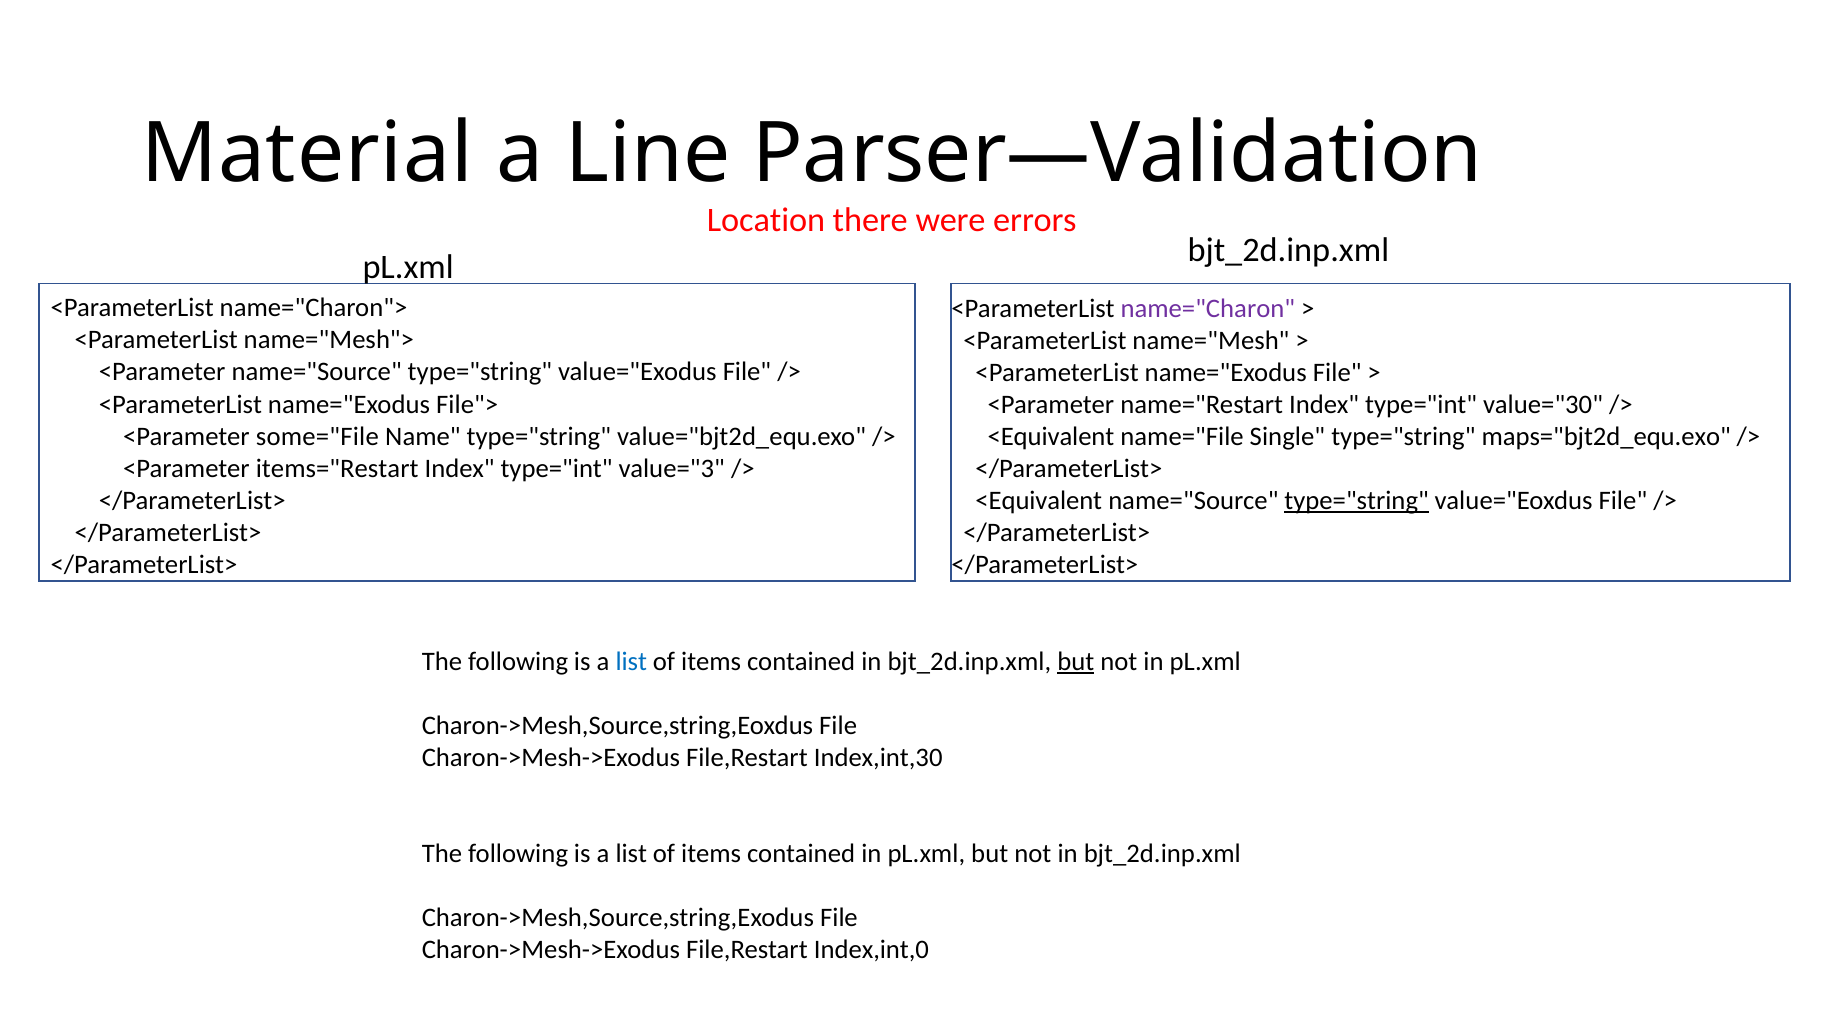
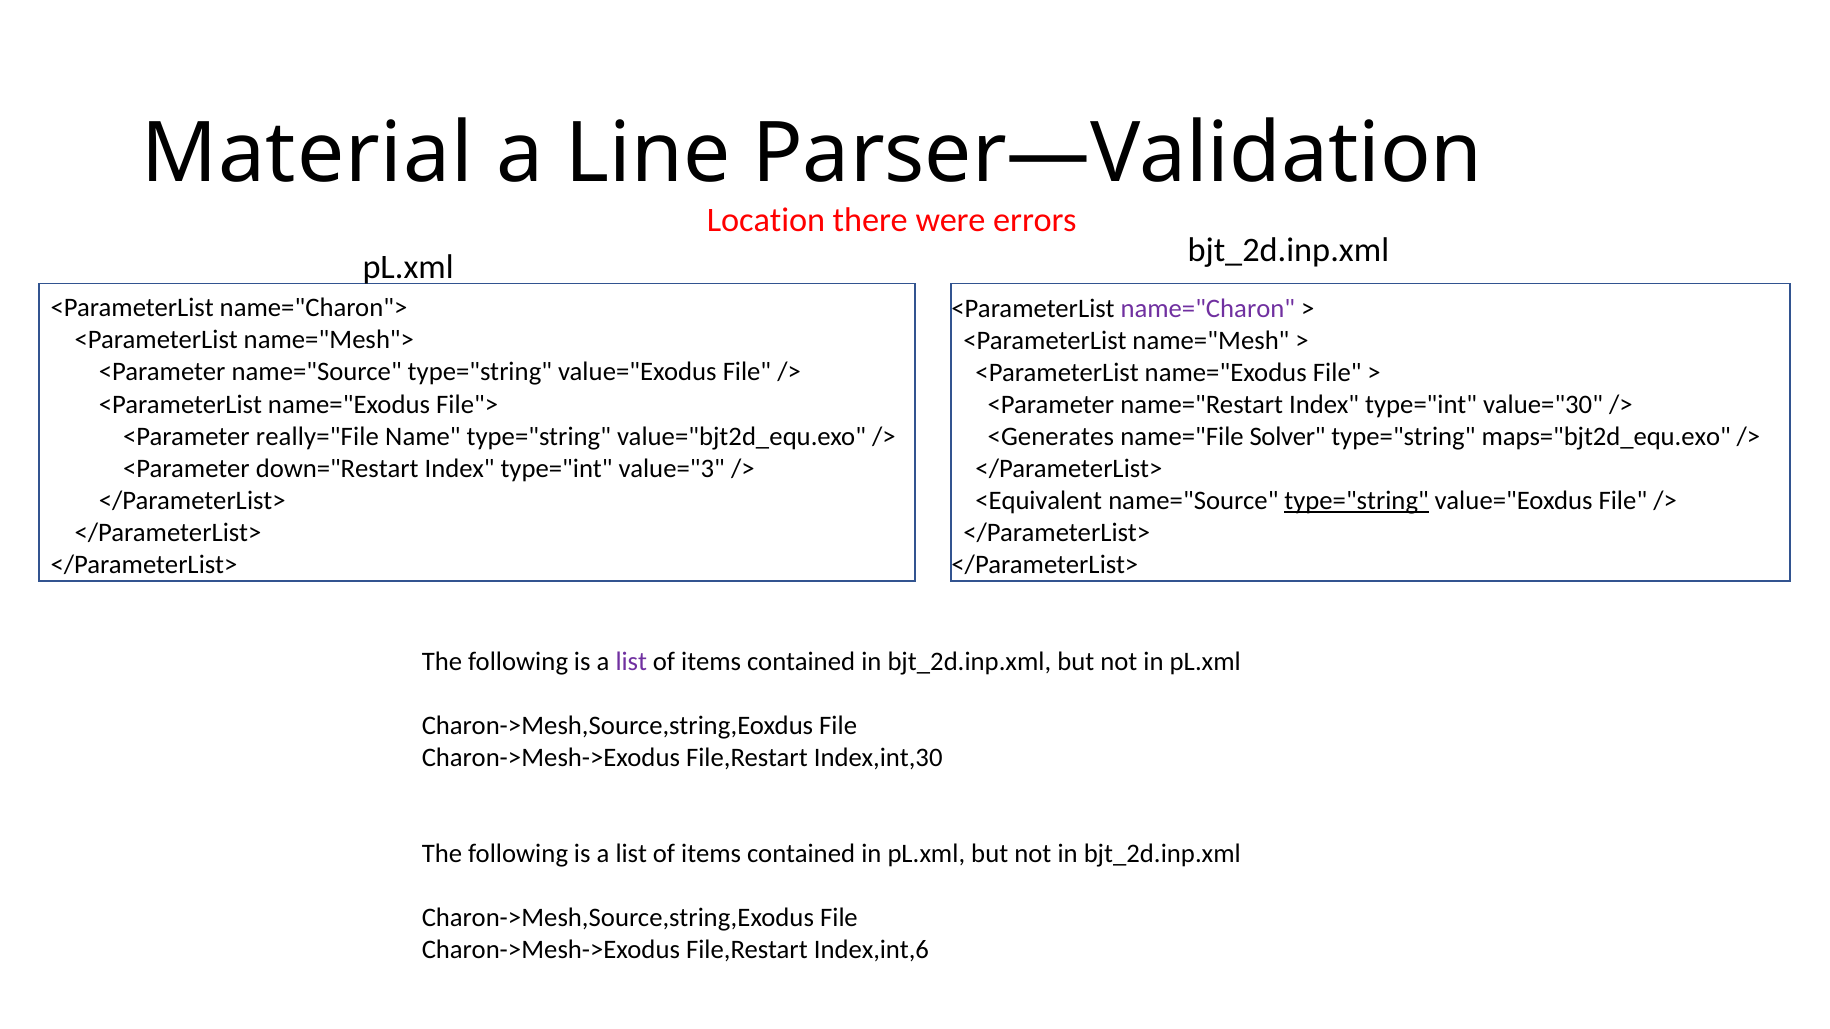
some="File: some="File -> really="File
<Equivalent at (1051, 436): <Equivalent -> <Generates
Single: Single -> Solver
items="Restart: items="Restart -> down="Restart
list at (631, 662) colour: blue -> purple
but at (1076, 662) underline: present -> none
Index,int,0: Index,int,0 -> Index,int,6
